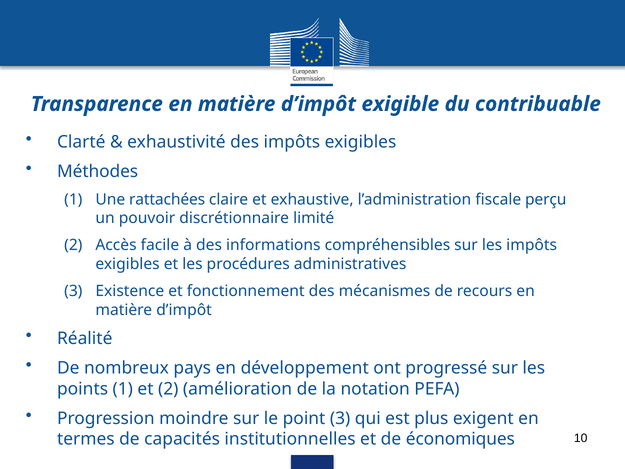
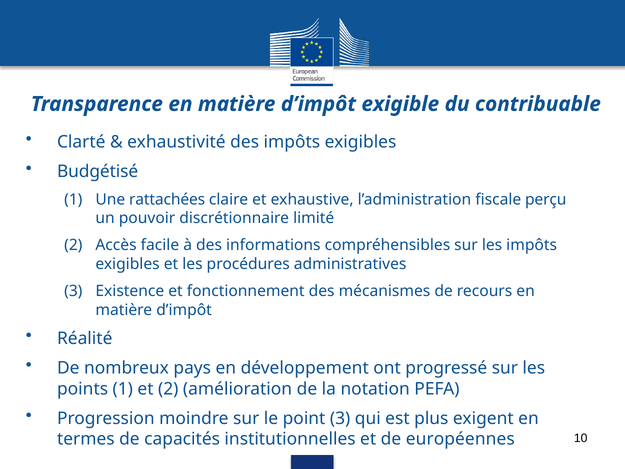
Méthodes: Méthodes -> Budgétisé
économiques: économiques -> européennes
